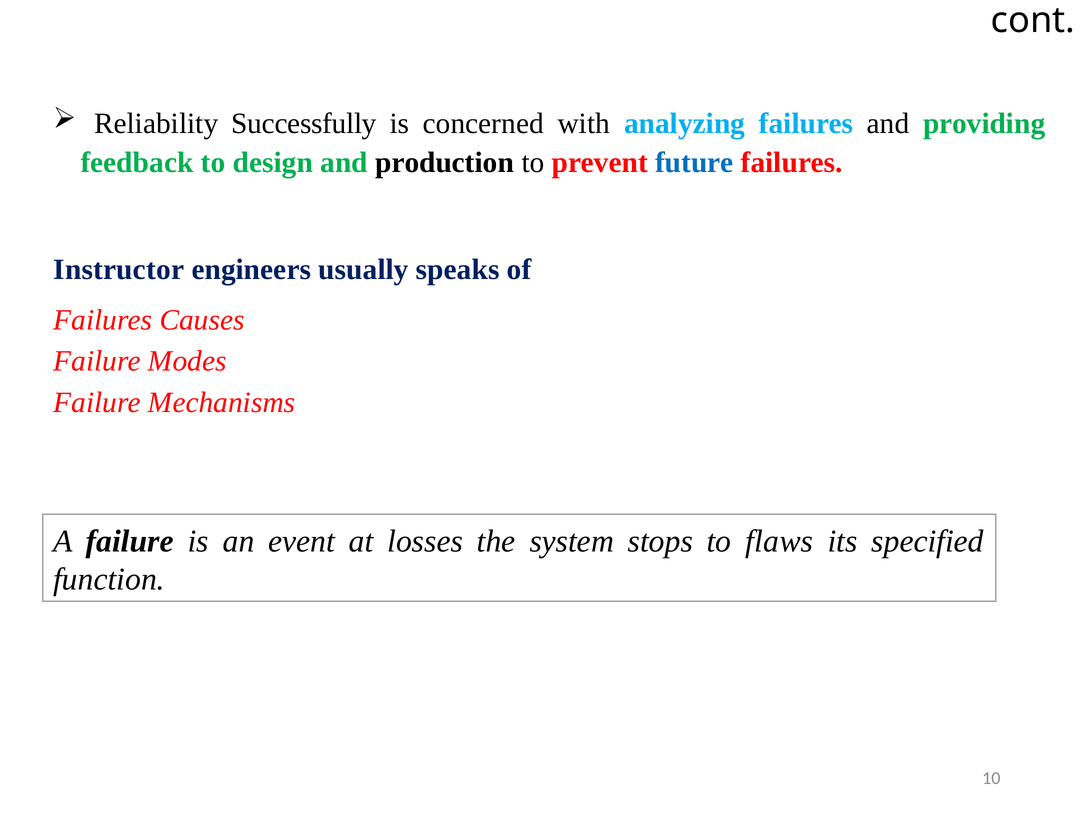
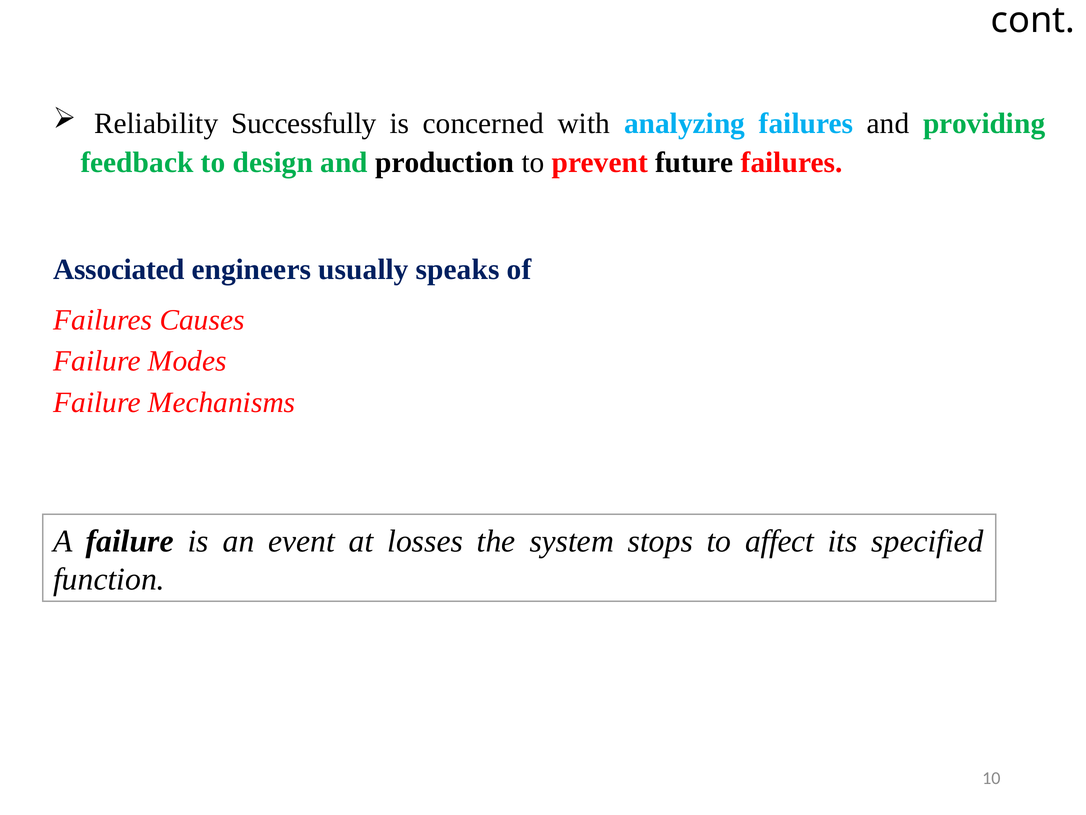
future colour: blue -> black
Instructor: Instructor -> Associated
flaws: flaws -> affect
